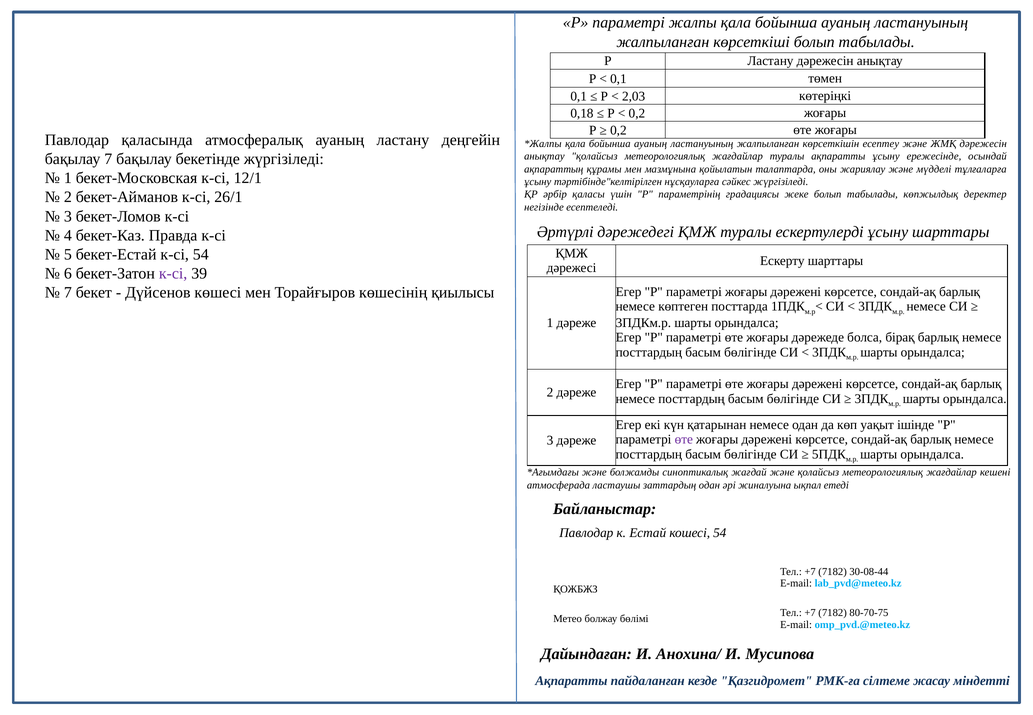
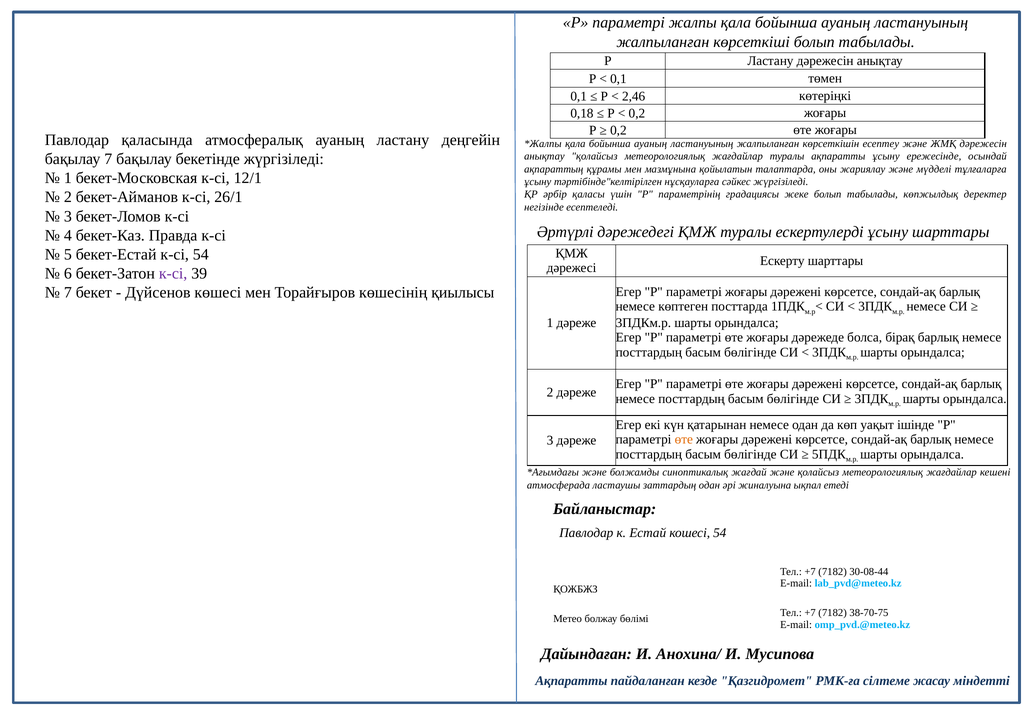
2,03: 2,03 -> 2,46
өте at (684, 440) colour: purple -> orange
80-70-75: 80-70-75 -> 38-70-75
